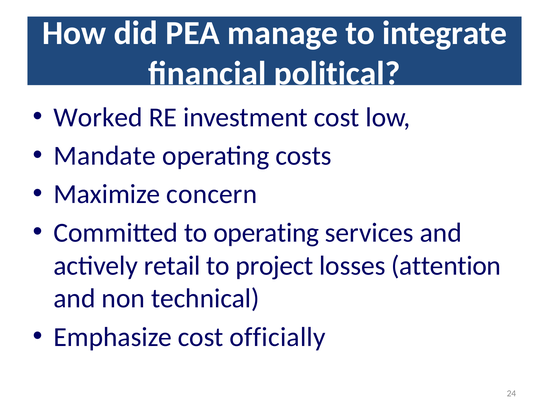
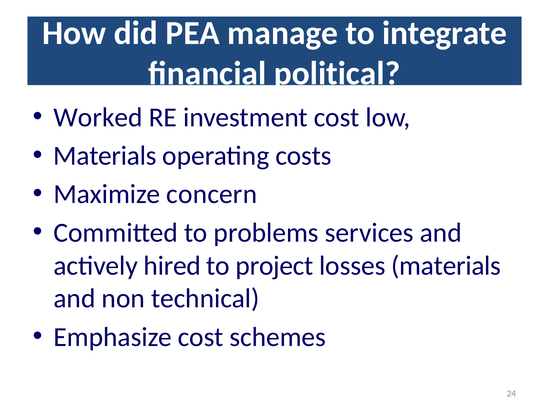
Mandate at (105, 156): Mandate -> Materials
to operating: operating -> problems
retail: retail -> hired
losses attention: attention -> materials
officially: officially -> schemes
